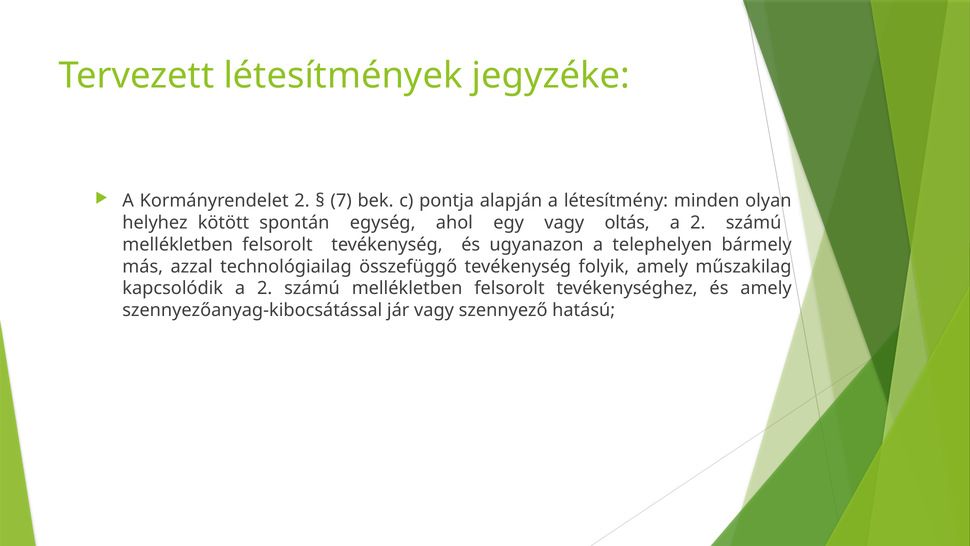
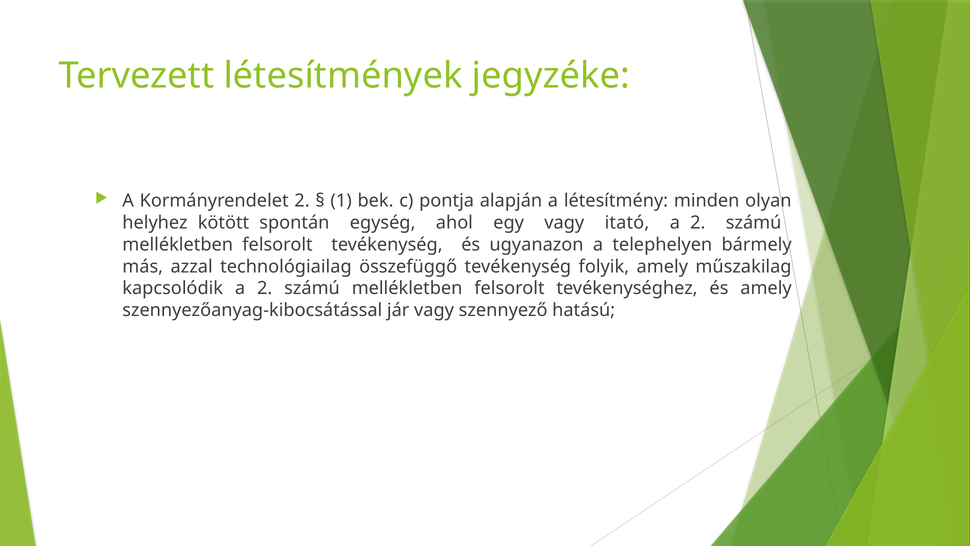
7: 7 -> 1
oltás: oltás -> itató
